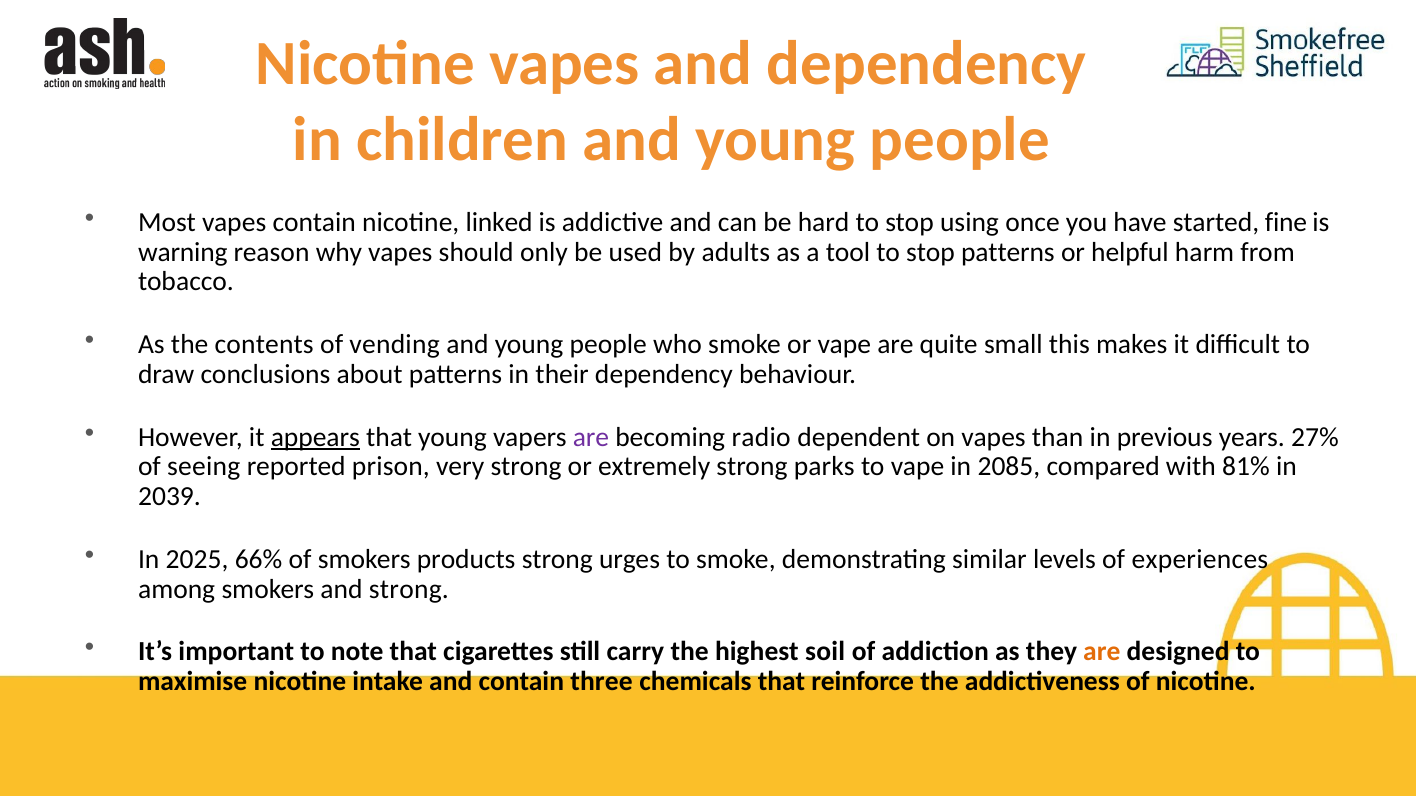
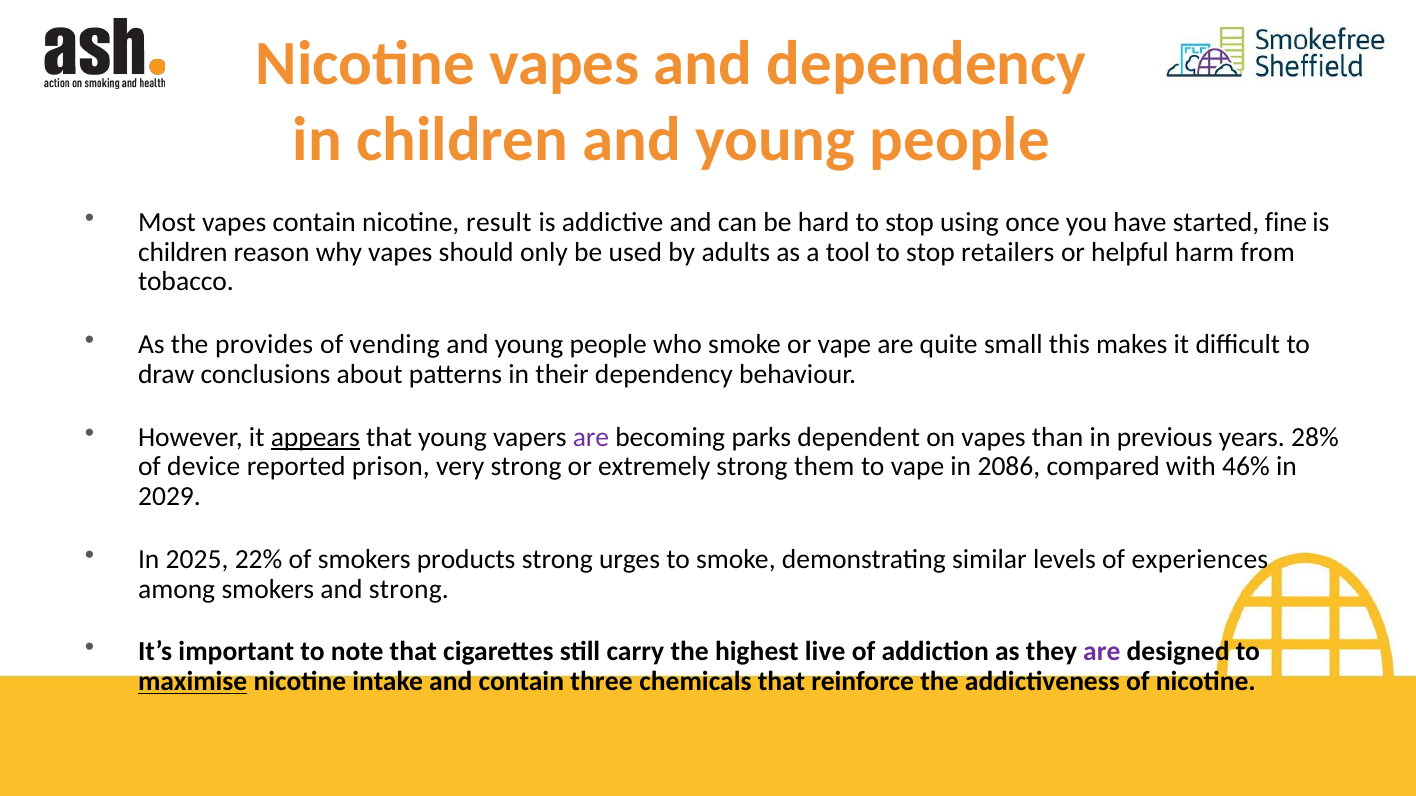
linked: linked -> result
warning at (183, 252): warning -> children
stop patterns: patterns -> retailers
contents: contents -> provides
radio: radio -> parks
27%: 27% -> 28%
seeing: seeing -> device
parks: parks -> them
2085: 2085 -> 2086
81%: 81% -> 46%
2039: 2039 -> 2029
66%: 66% -> 22%
soil: soil -> live
are at (1102, 652) colour: orange -> purple
maximise underline: none -> present
